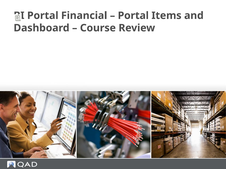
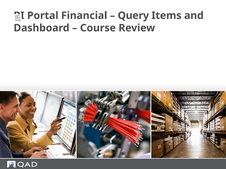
Portal at (133, 16): Portal -> Query
